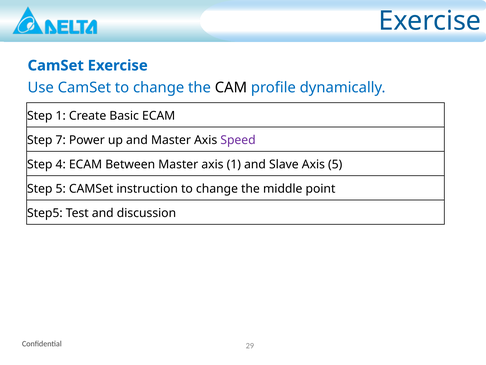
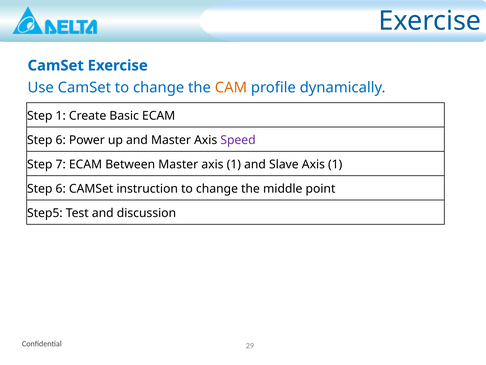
CAM colour: black -> orange
7 at (61, 140): 7 -> 6
4: 4 -> 7
Slave Axis 5: 5 -> 1
5 at (61, 188): 5 -> 6
